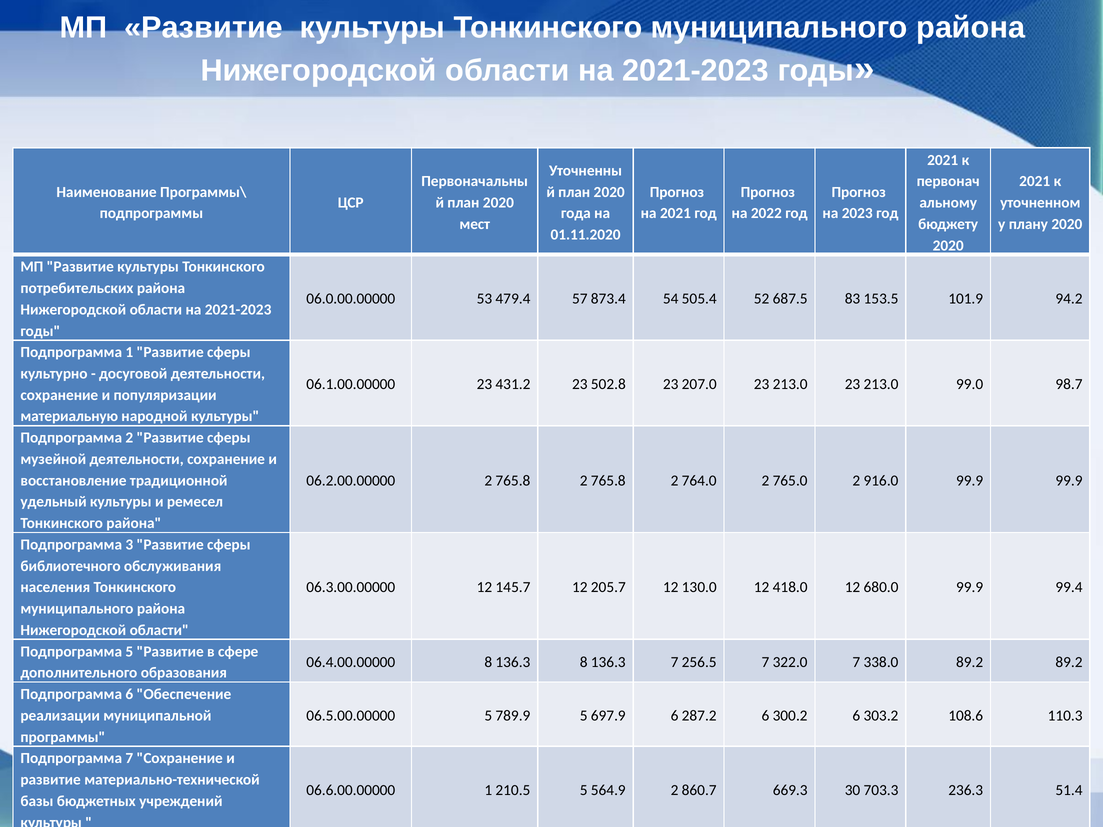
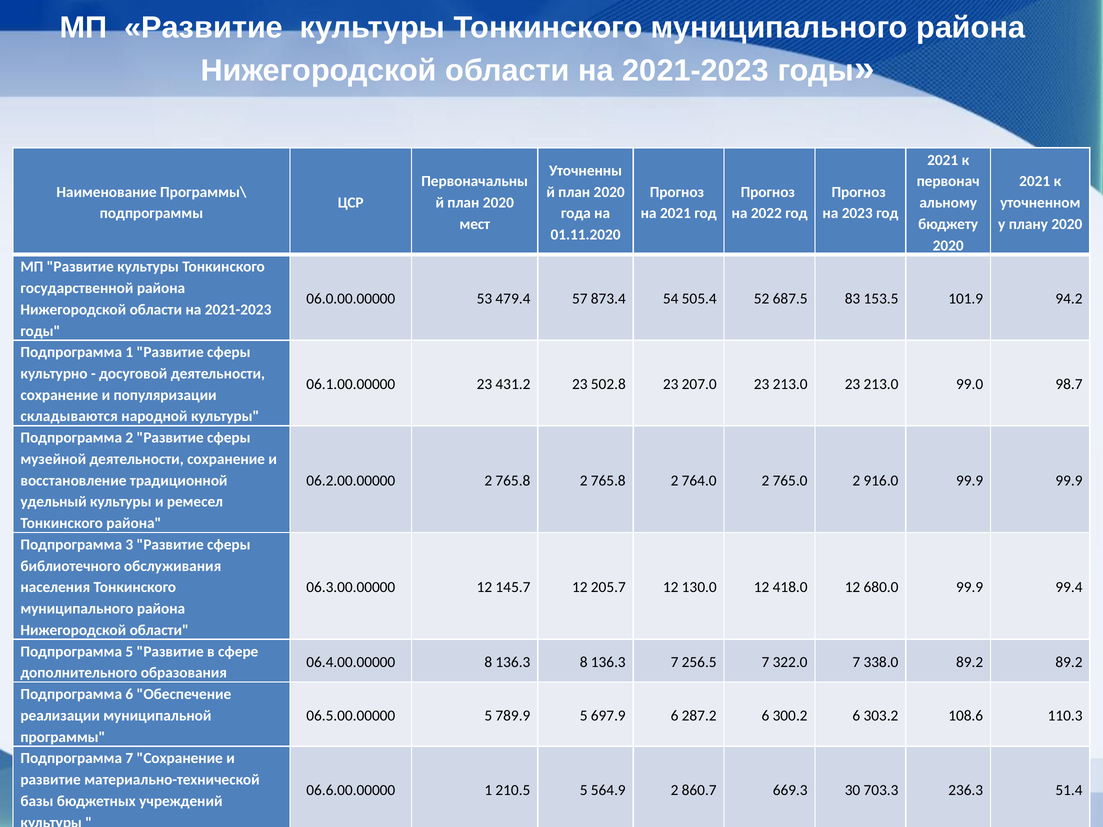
потребительских: потребительских -> государственной
материальную: материальную -> складываются
